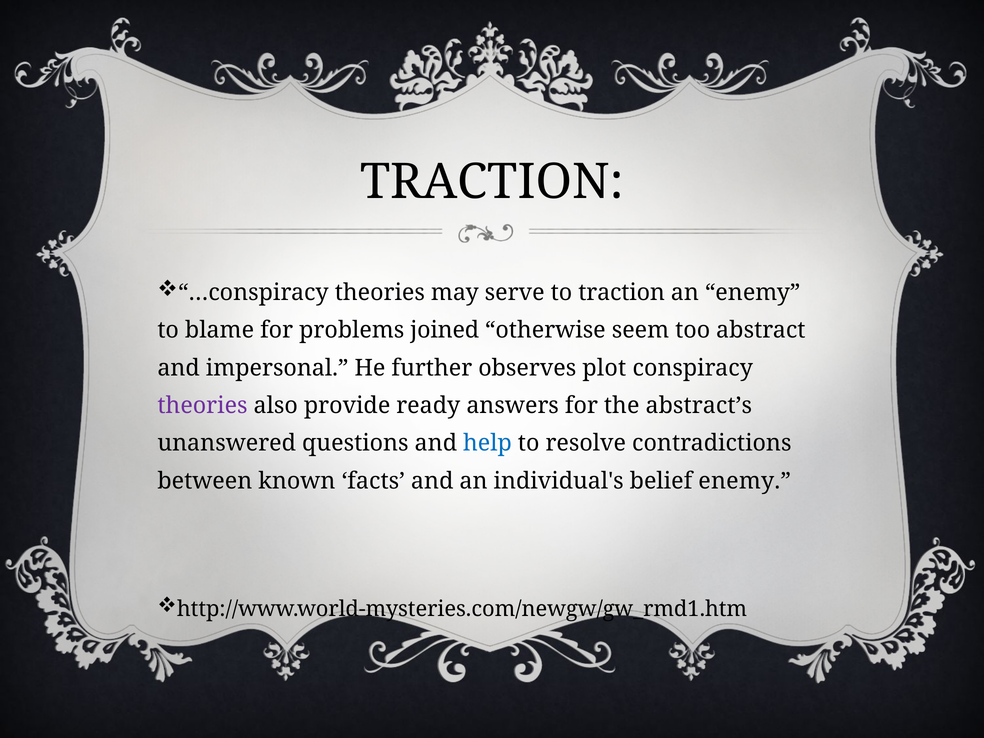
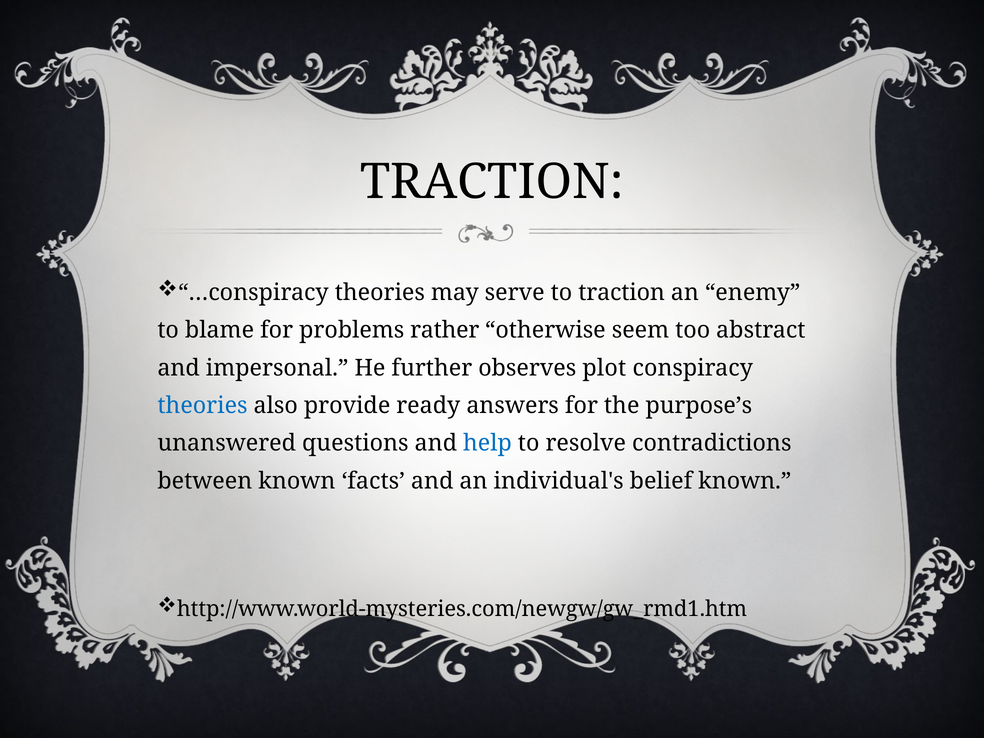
joined: joined -> rather
theories at (202, 406) colour: purple -> blue
abstract’s: abstract’s -> purpose’s
belief enemy: enemy -> known
